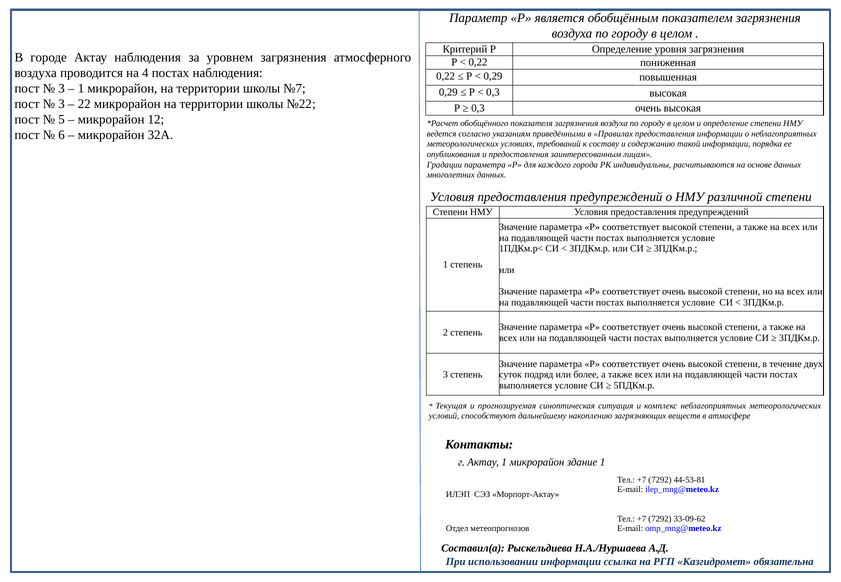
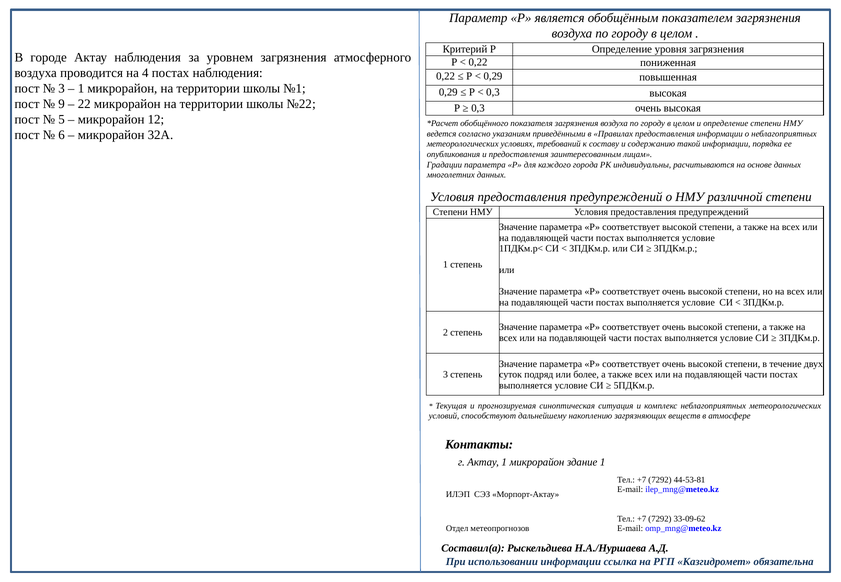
№7: №7 -> №1
3 at (62, 104): 3 -> 9
